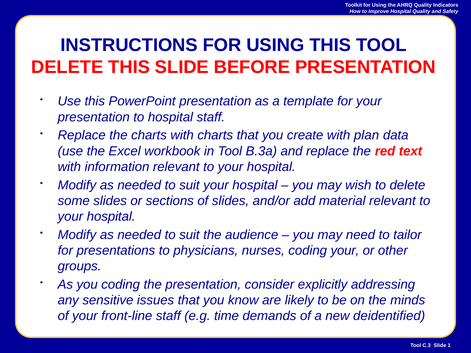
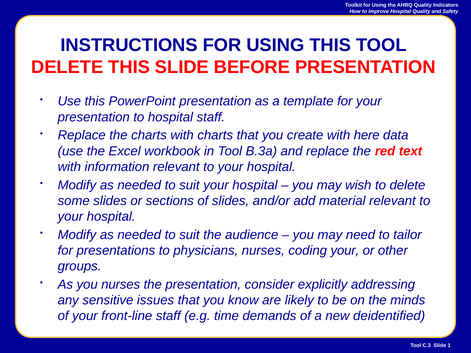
plan: plan -> here
you coding: coding -> nurses
